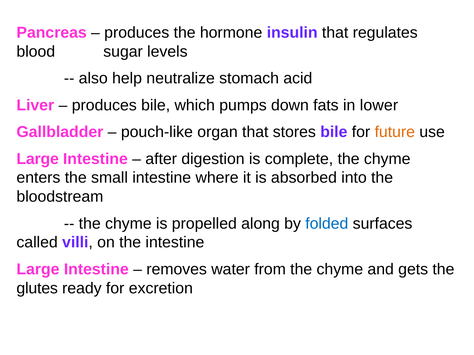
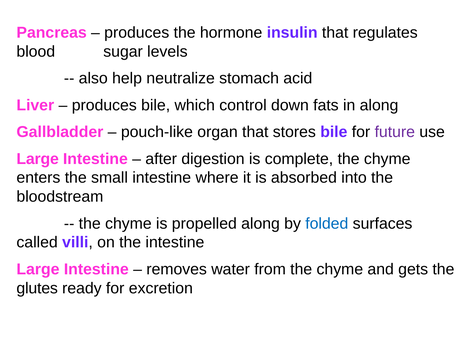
pumps: pumps -> control
in lower: lower -> along
future colour: orange -> purple
